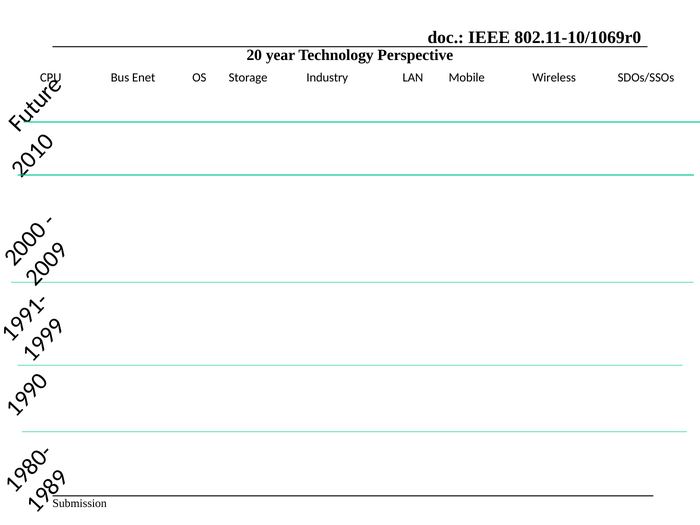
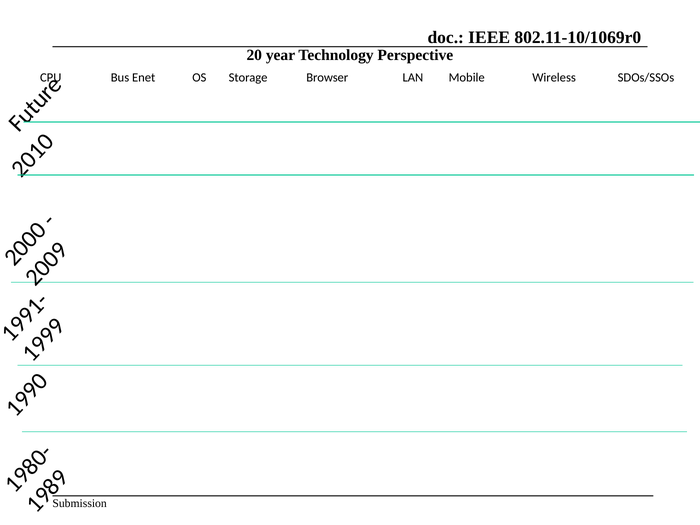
Industry: Industry -> Browser
